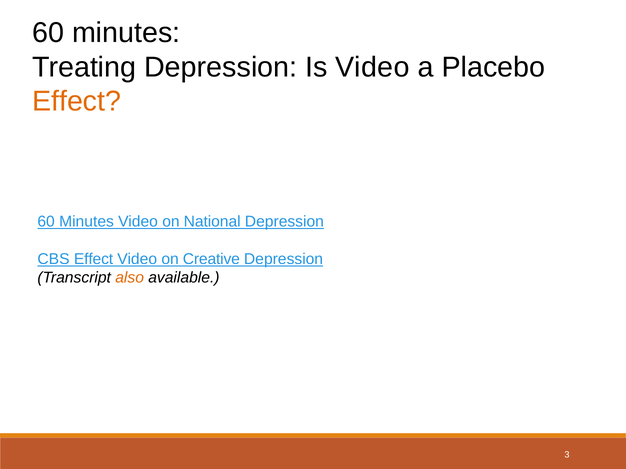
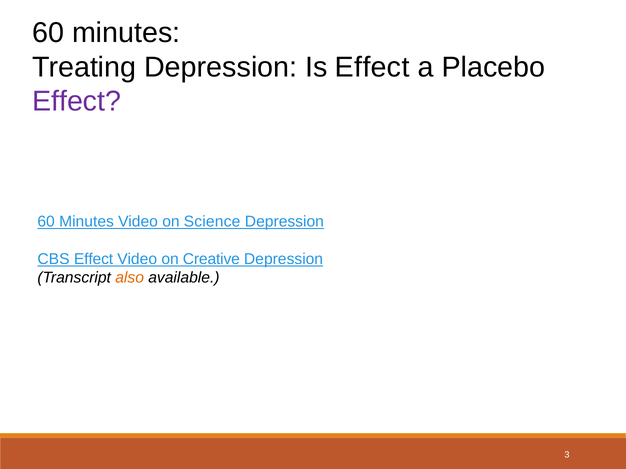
Is Video: Video -> Effect
Effect at (77, 102) colour: orange -> purple
National: National -> Science
